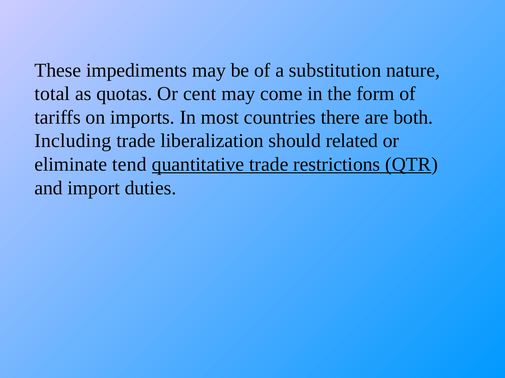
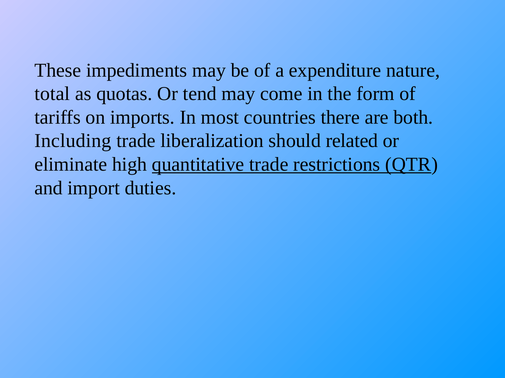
substitution: substitution -> expenditure
cent: cent -> tend
tend: tend -> high
